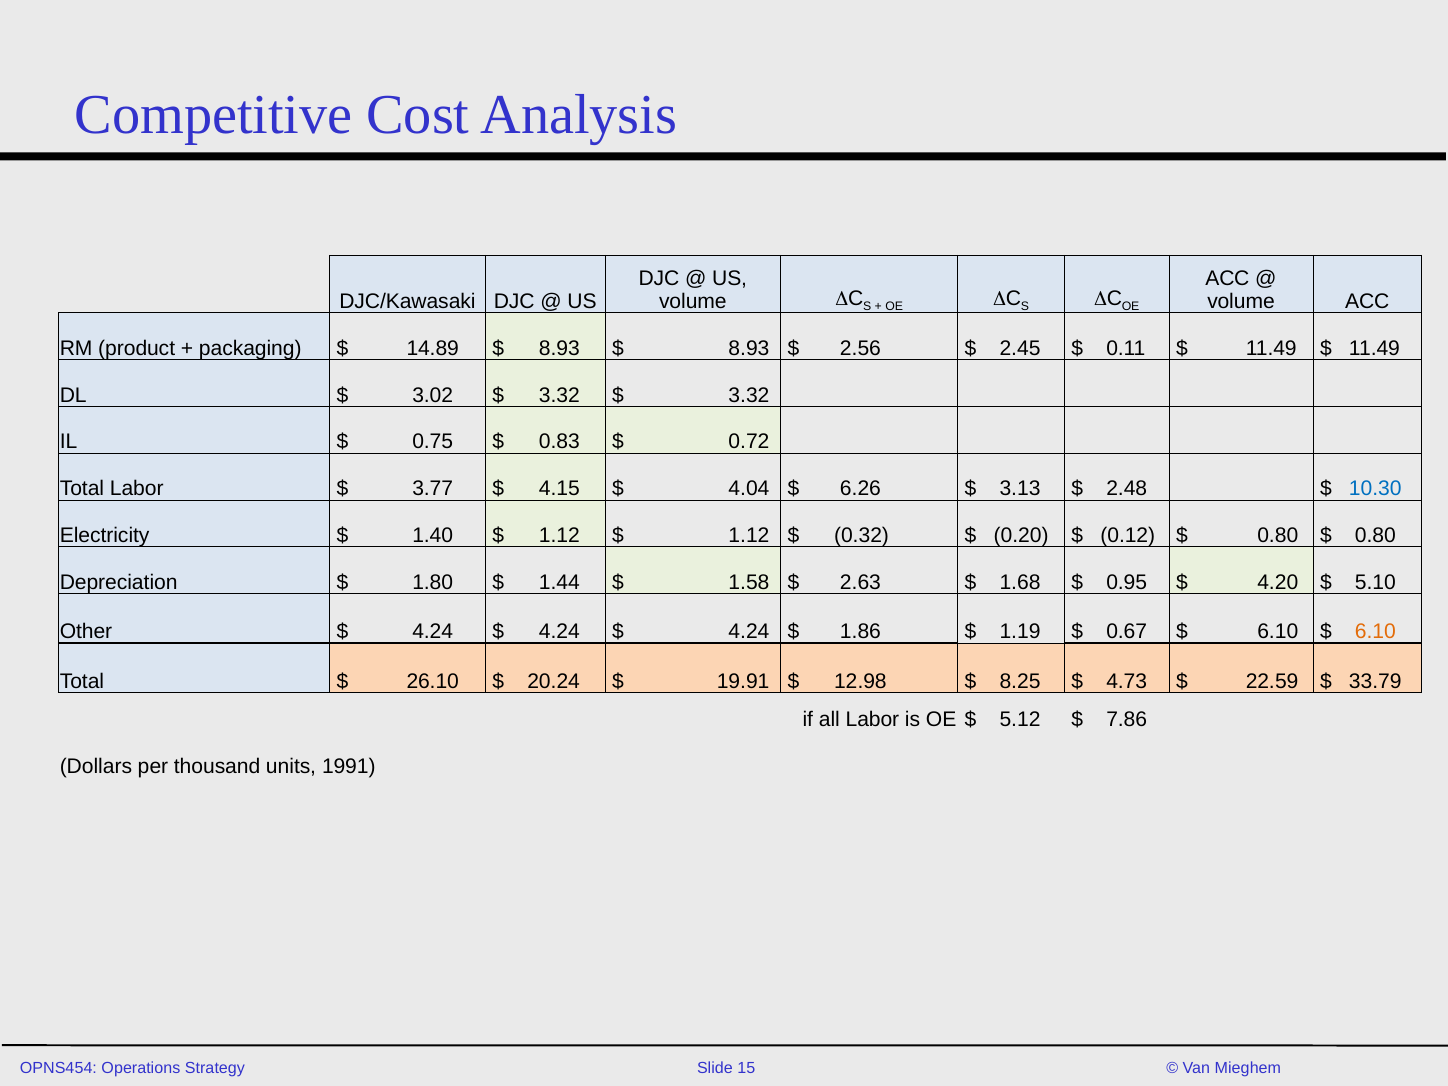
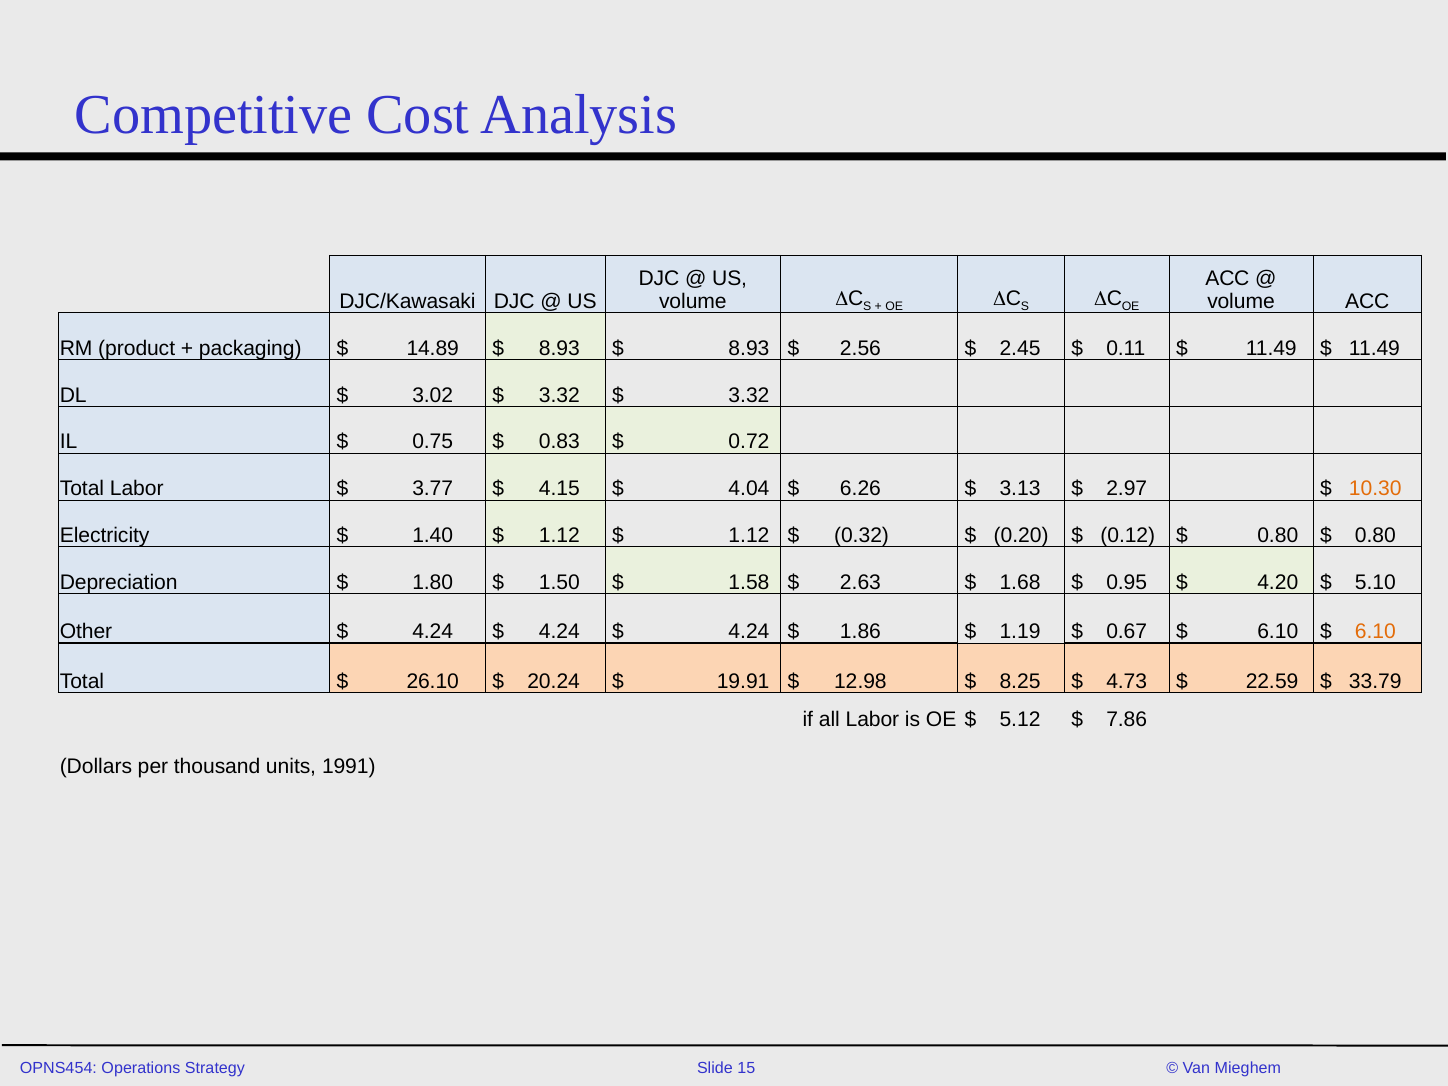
2.48: 2.48 -> 2.97
10.30 colour: blue -> orange
1.44: 1.44 -> 1.50
